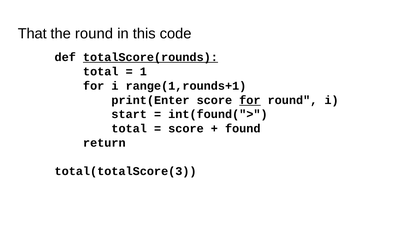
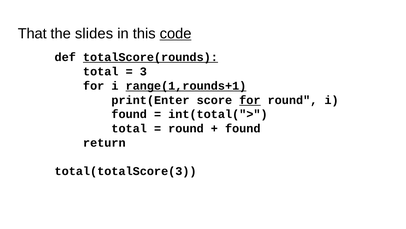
the round: round -> slides
code underline: none -> present
1: 1 -> 3
range(1,rounds+1 underline: none -> present
start at (129, 114): start -> found
int(found(">: int(found("> -> int(total(">
score at (186, 128): score -> round
